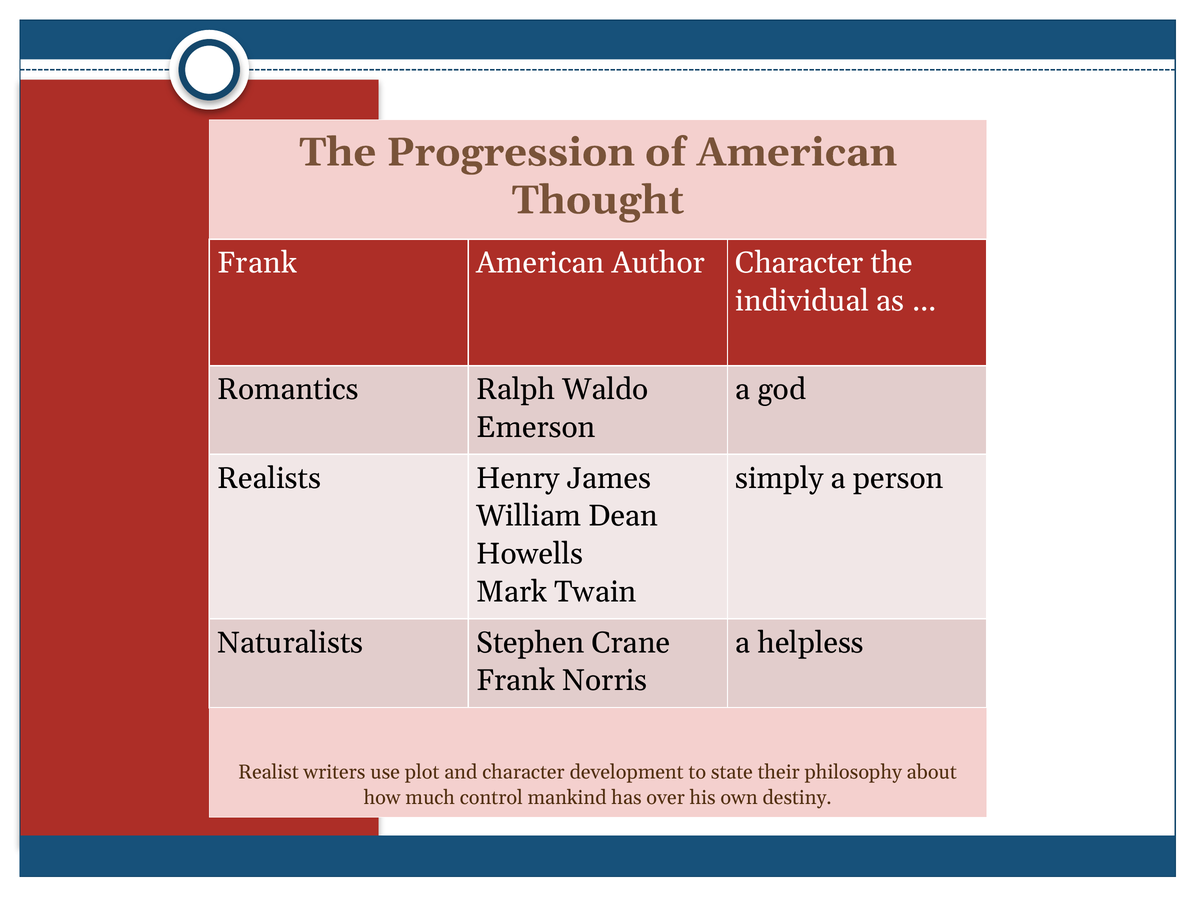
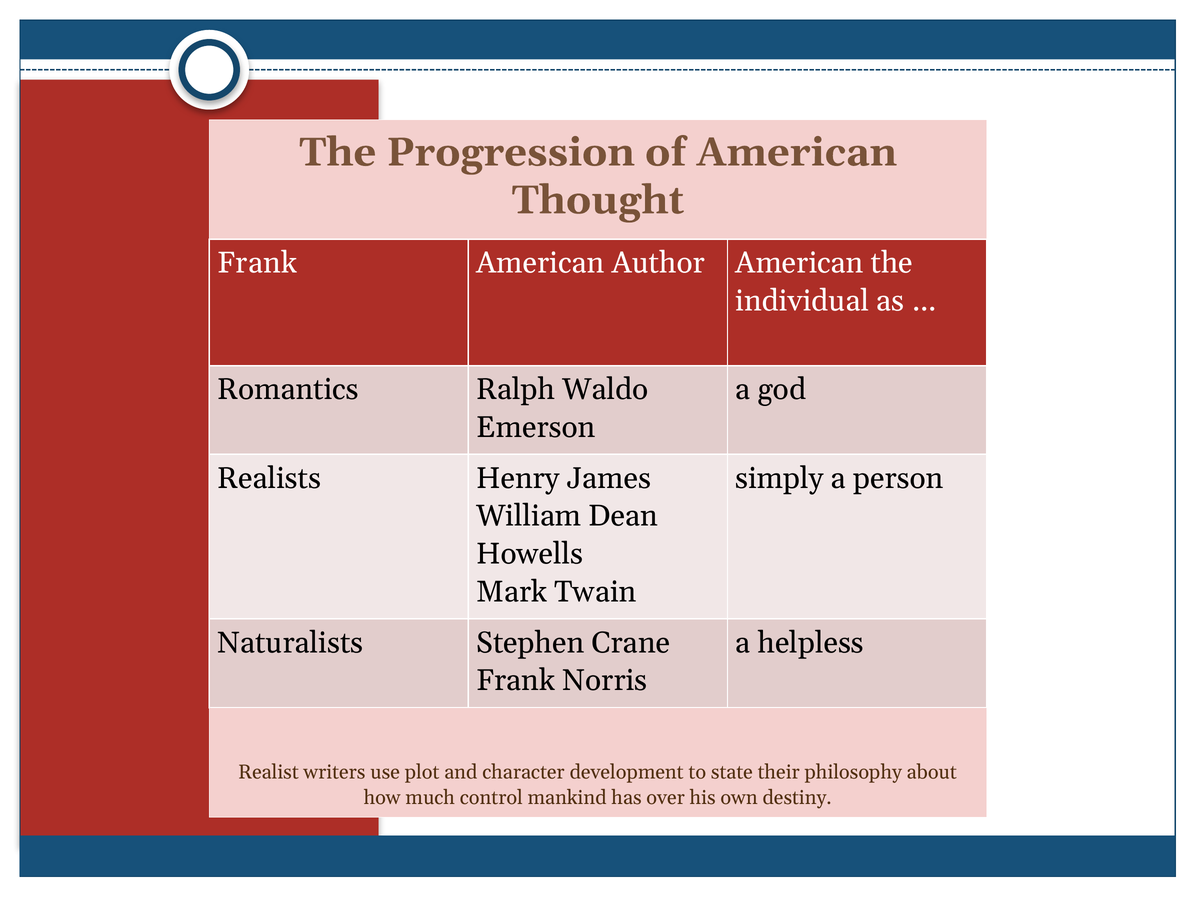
Author Character: Character -> American
